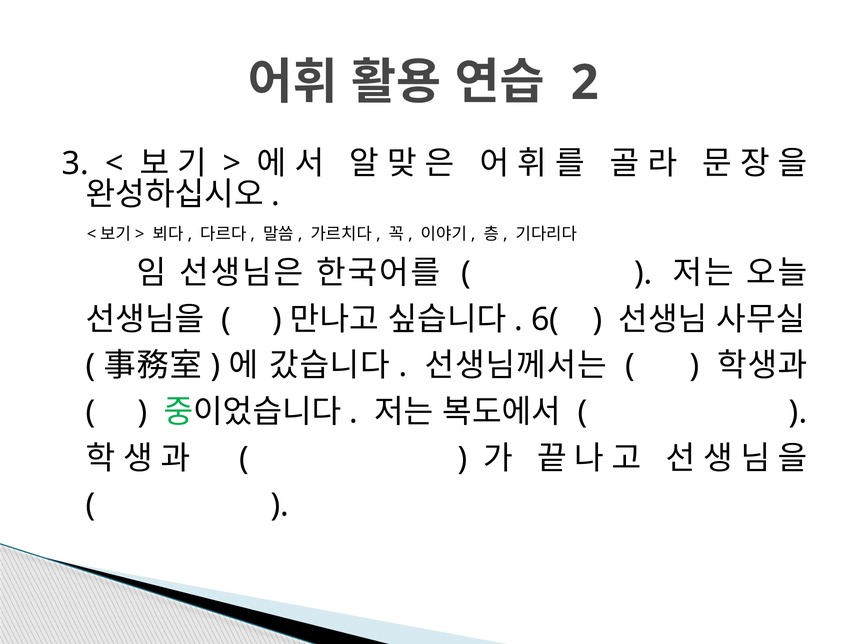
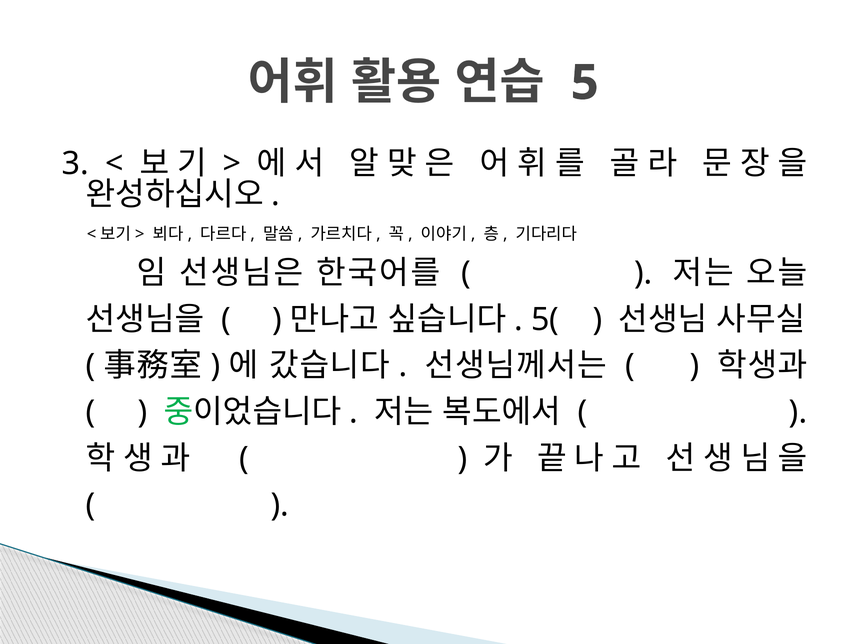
2: 2 -> 5
6(: 6( -> 5(
